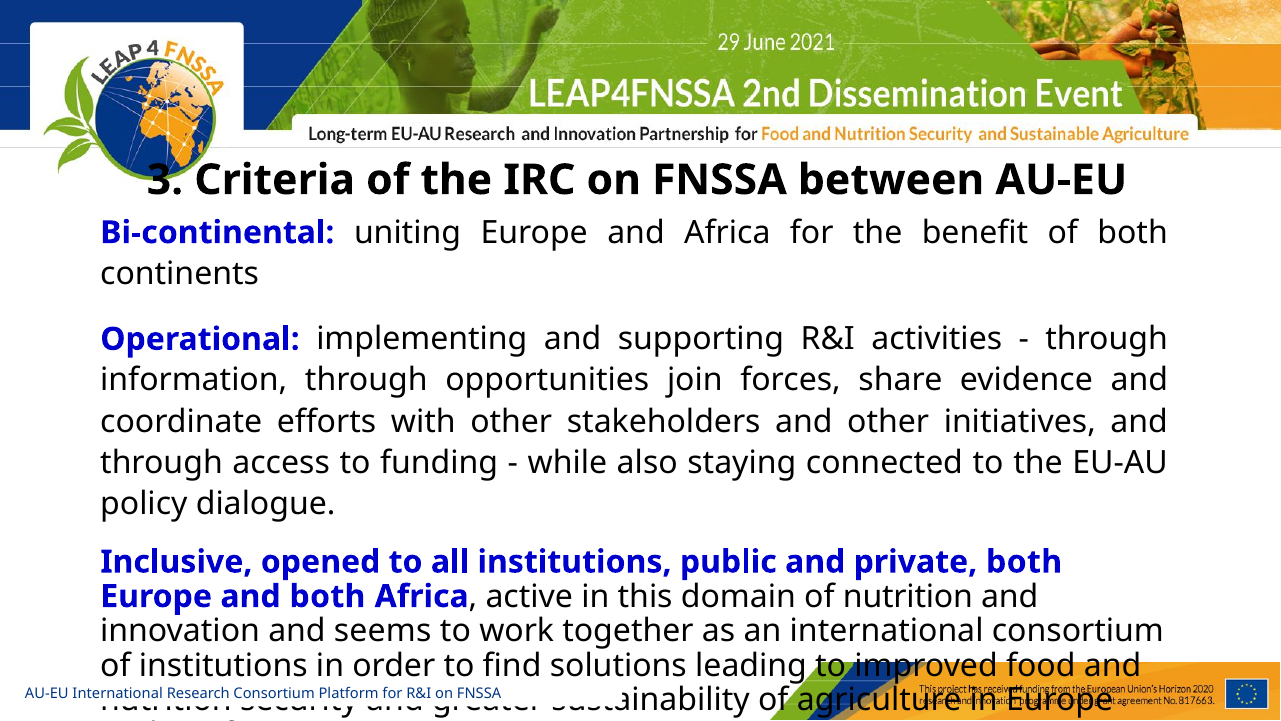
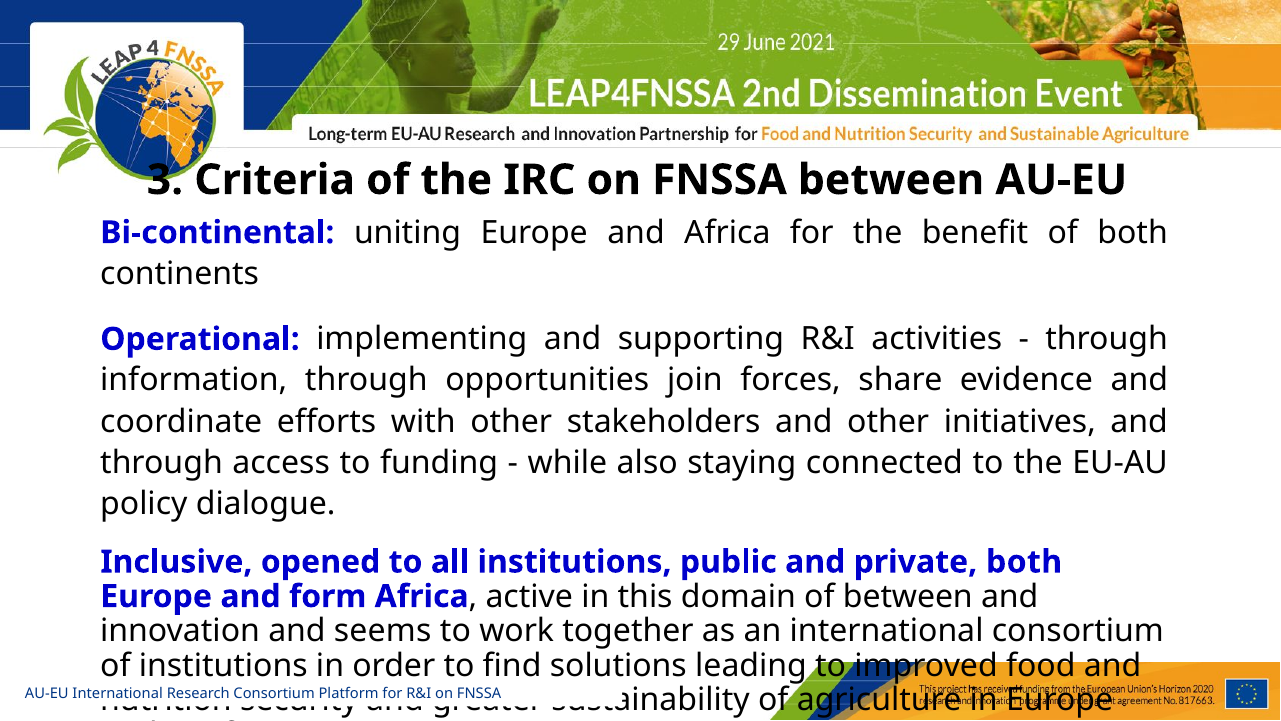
and both: both -> form
of nutrition: nutrition -> between
